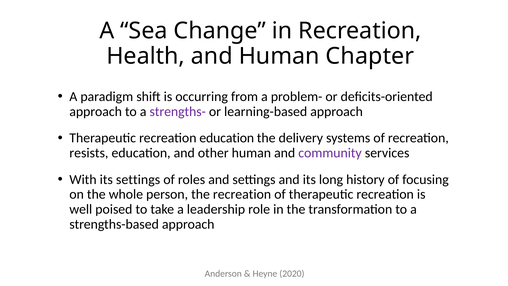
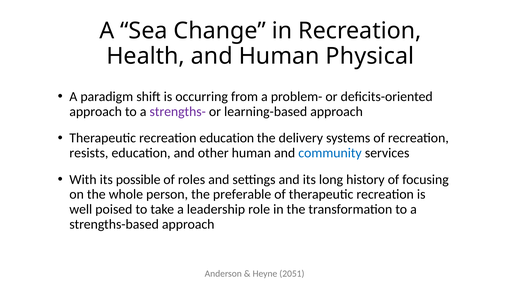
Chapter: Chapter -> Physical
community colour: purple -> blue
its settings: settings -> possible
the recreation: recreation -> preferable
2020: 2020 -> 2051
